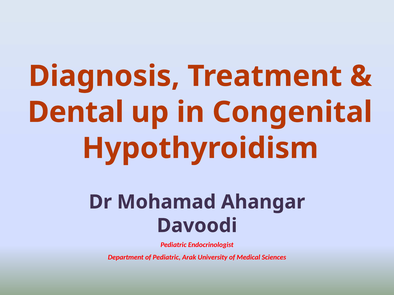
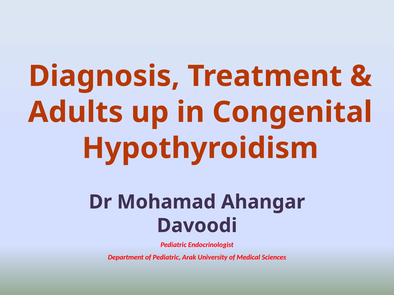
Dental: Dental -> Adults
